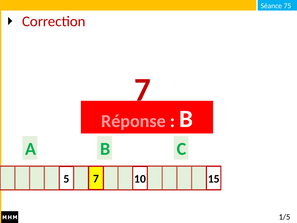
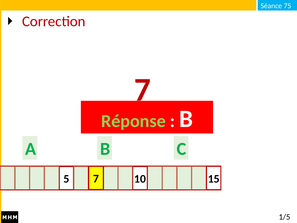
Réponse colour: pink -> light green
